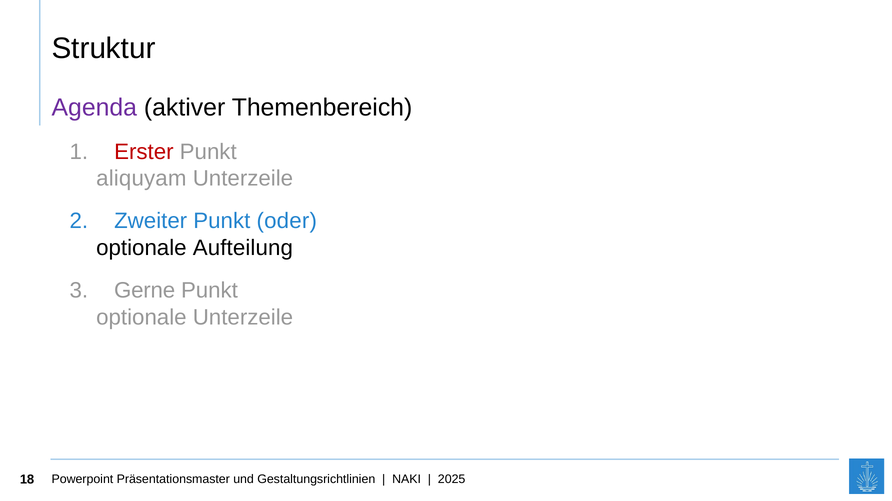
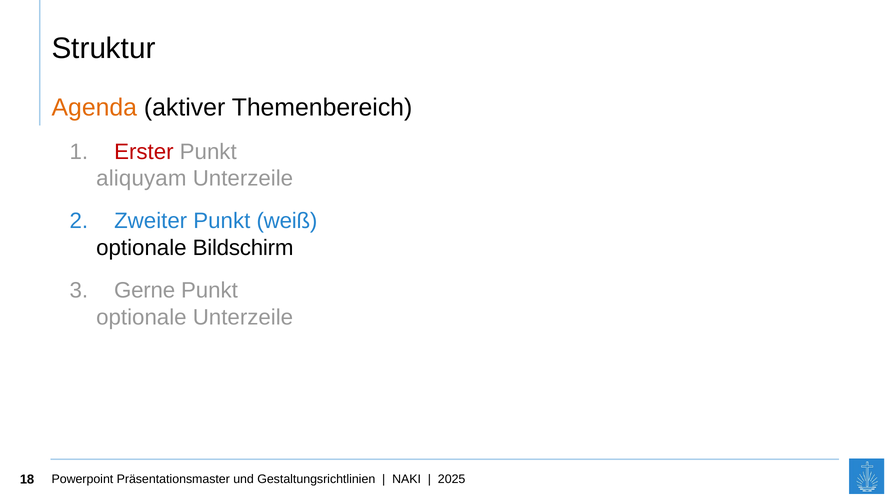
Agenda colour: purple -> orange
oder: oder -> weiß
Aufteilung: Aufteilung -> Bildschirm
